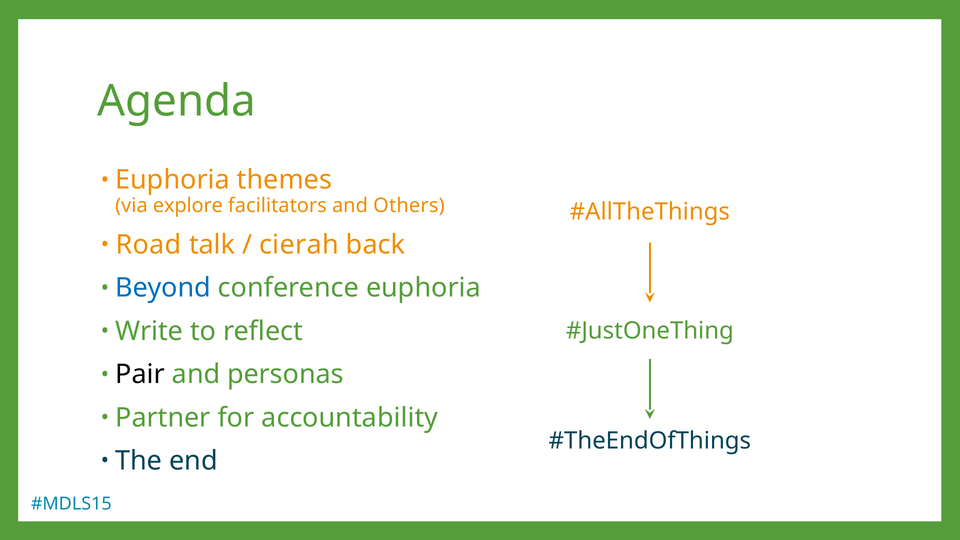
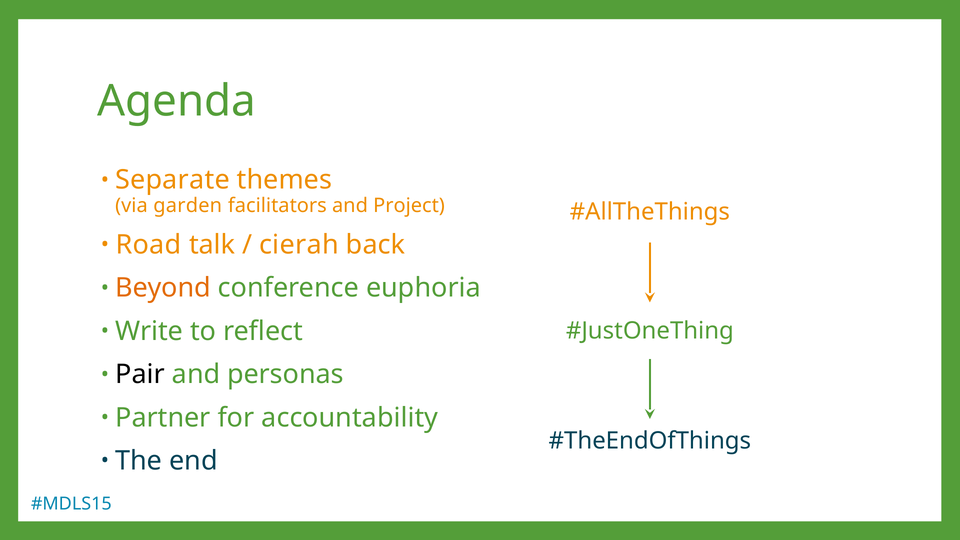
Euphoria at (173, 180): Euphoria -> Separate
explore: explore -> garden
Others: Others -> Project
Beyond colour: blue -> orange
